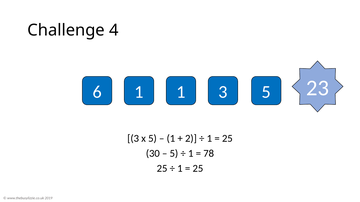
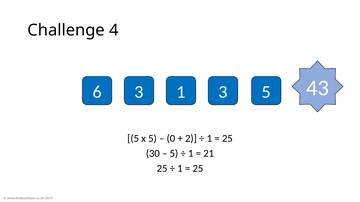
6 1: 1 -> 3
23: 23 -> 43
3 at (133, 139): 3 -> 5
1 at (171, 139): 1 -> 0
78: 78 -> 21
